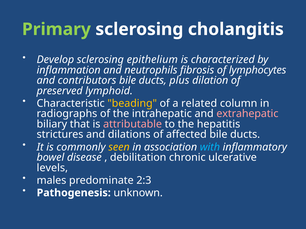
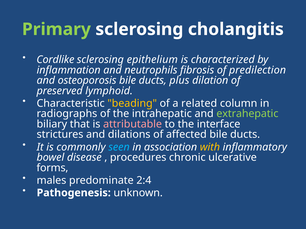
Develop: Develop -> Cordlike
lymphocytes: lymphocytes -> predilection
contributors: contributors -> osteoporosis
extrahepatic colour: pink -> light green
hepatitis: hepatitis -> interface
seen colour: yellow -> light blue
with colour: light blue -> yellow
debilitation: debilitation -> procedures
levels: levels -> forms
2:3: 2:3 -> 2:4
